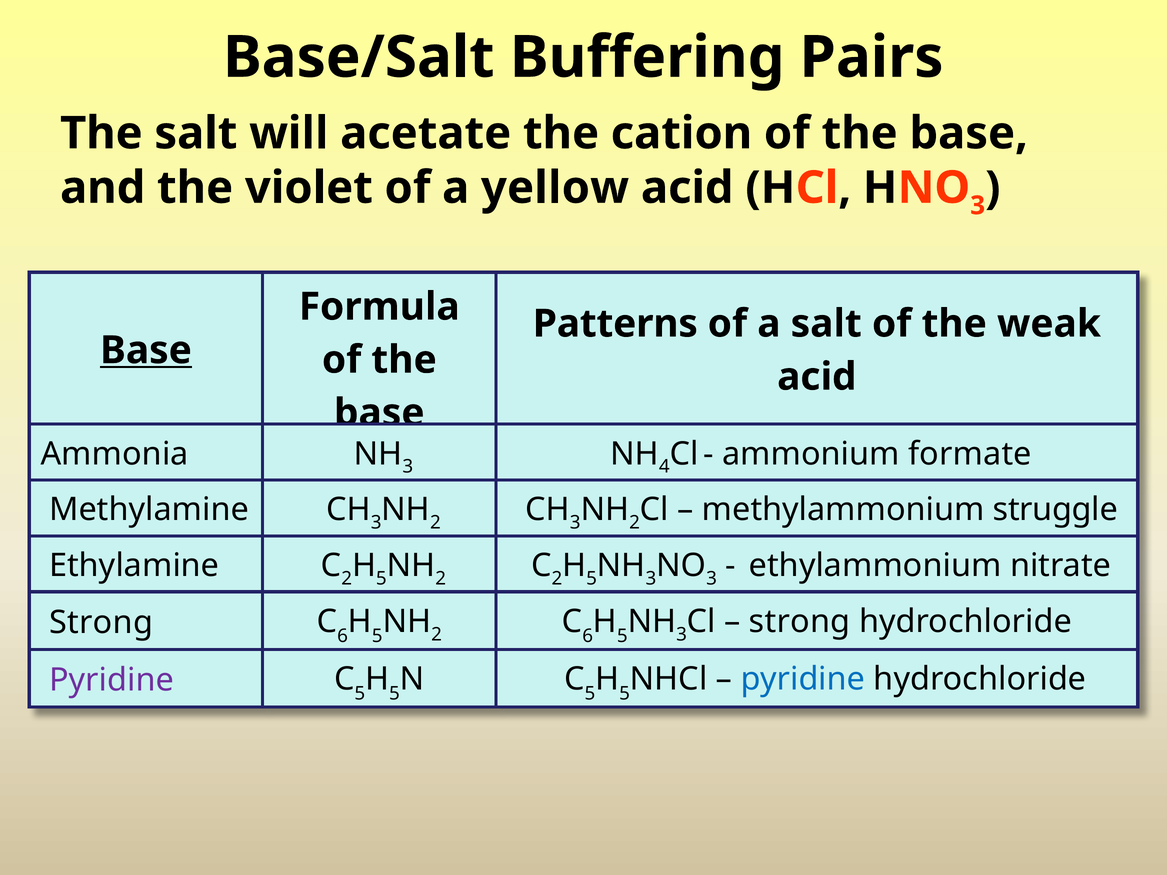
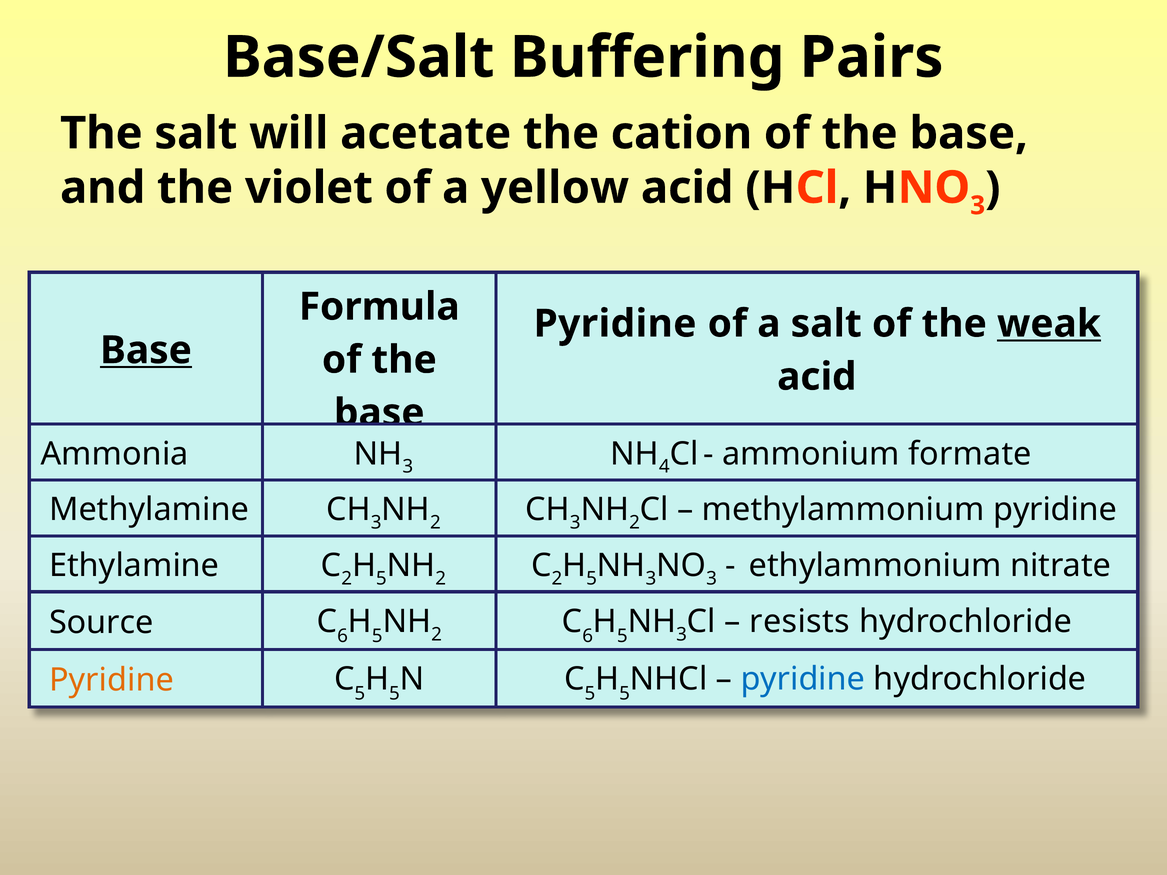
Patterns at (615, 324): Patterns -> Pyridine
weak underline: none -> present
methylammonium struggle: struggle -> pyridine
Strong at (101, 623): Strong -> Source
strong at (800, 622): strong -> resists
Pyridine at (112, 680) colour: purple -> orange
